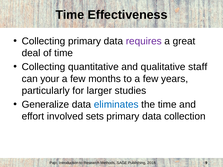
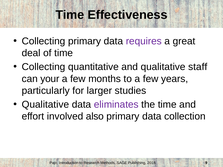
Generalize at (45, 105): Generalize -> Qualitative
eliminates colour: blue -> purple
sets: sets -> also
